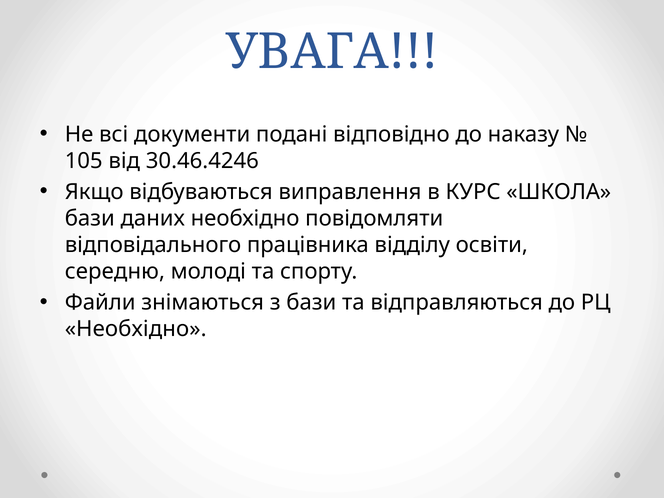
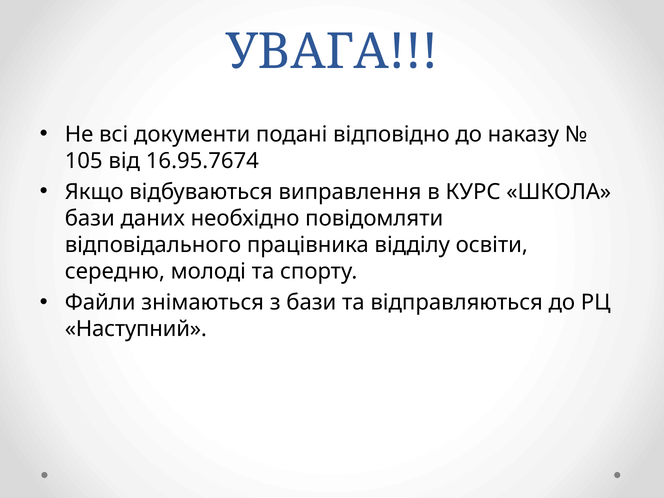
30.46.4246: 30.46.4246 -> 16.95.7674
Необхідно at (136, 329): Необхідно -> Наступний
